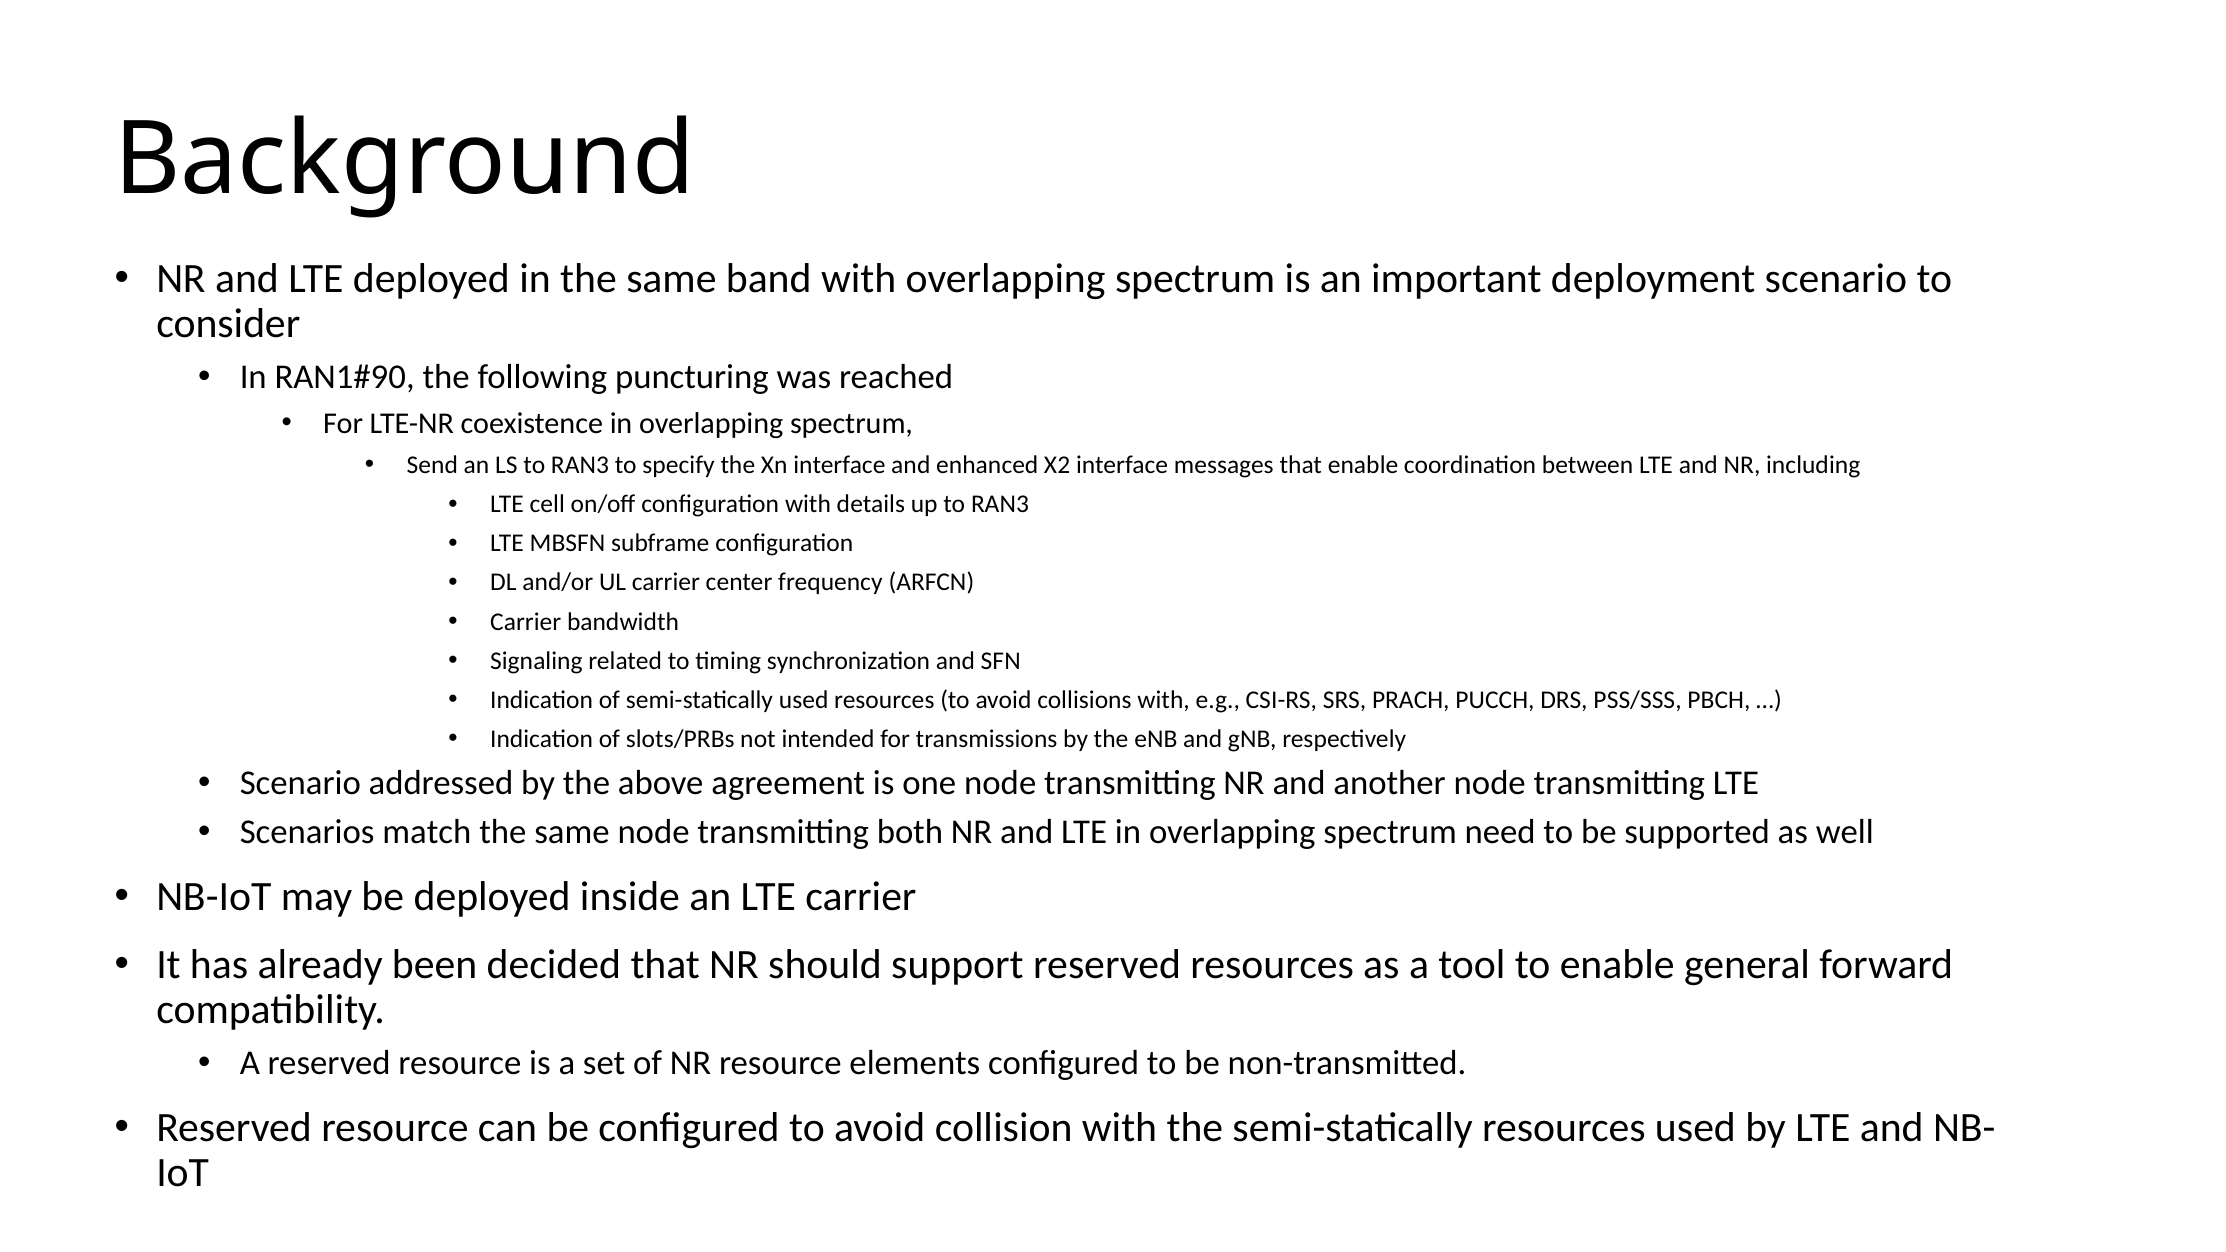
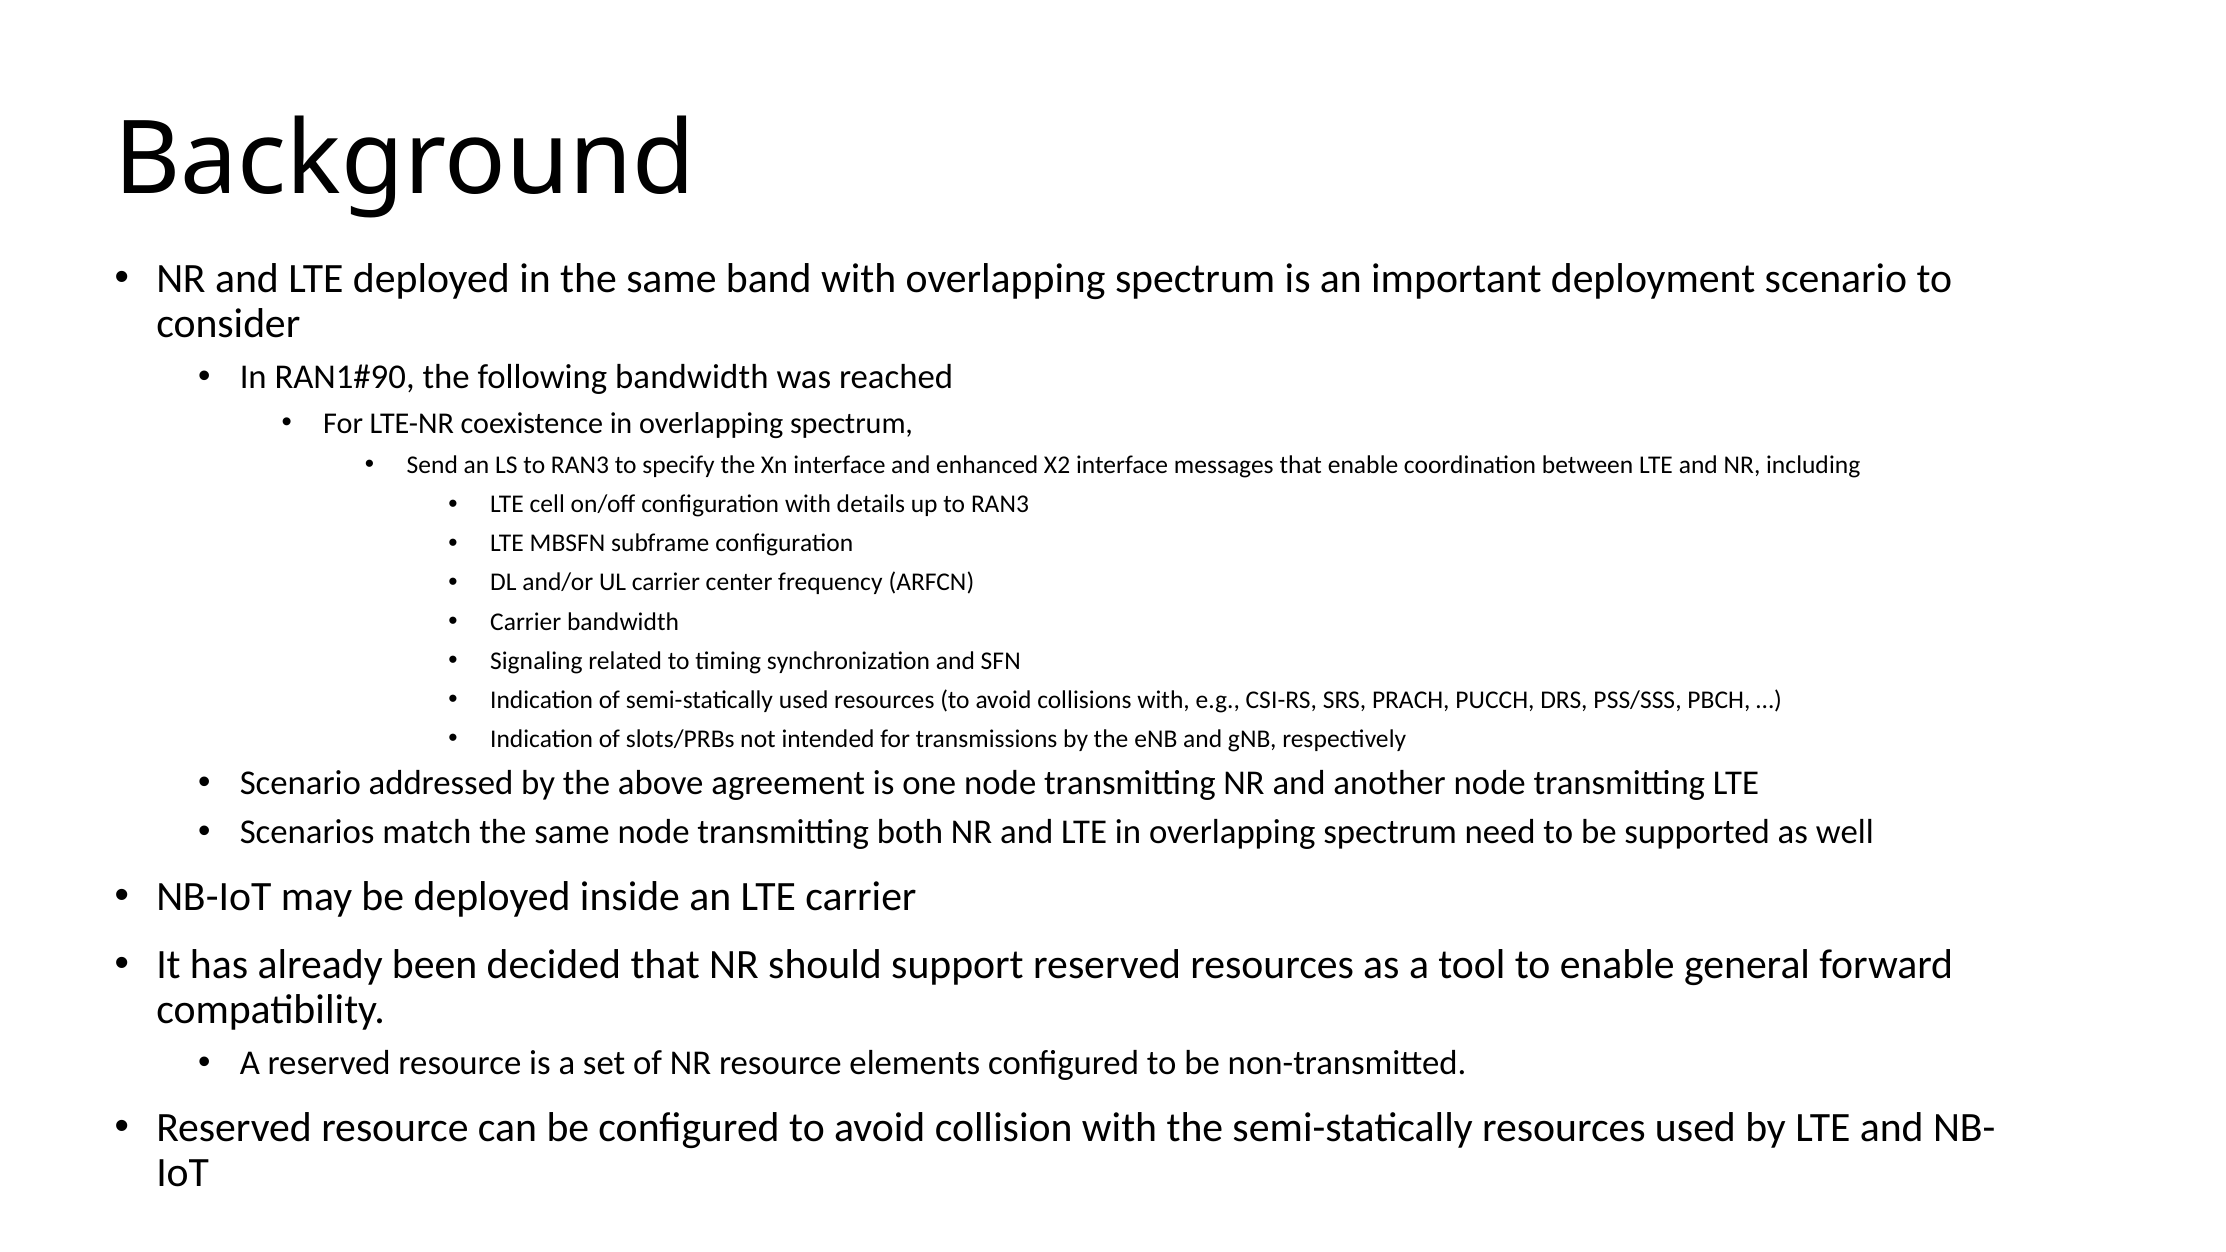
following puncturing: puncturing -> bandwidth
